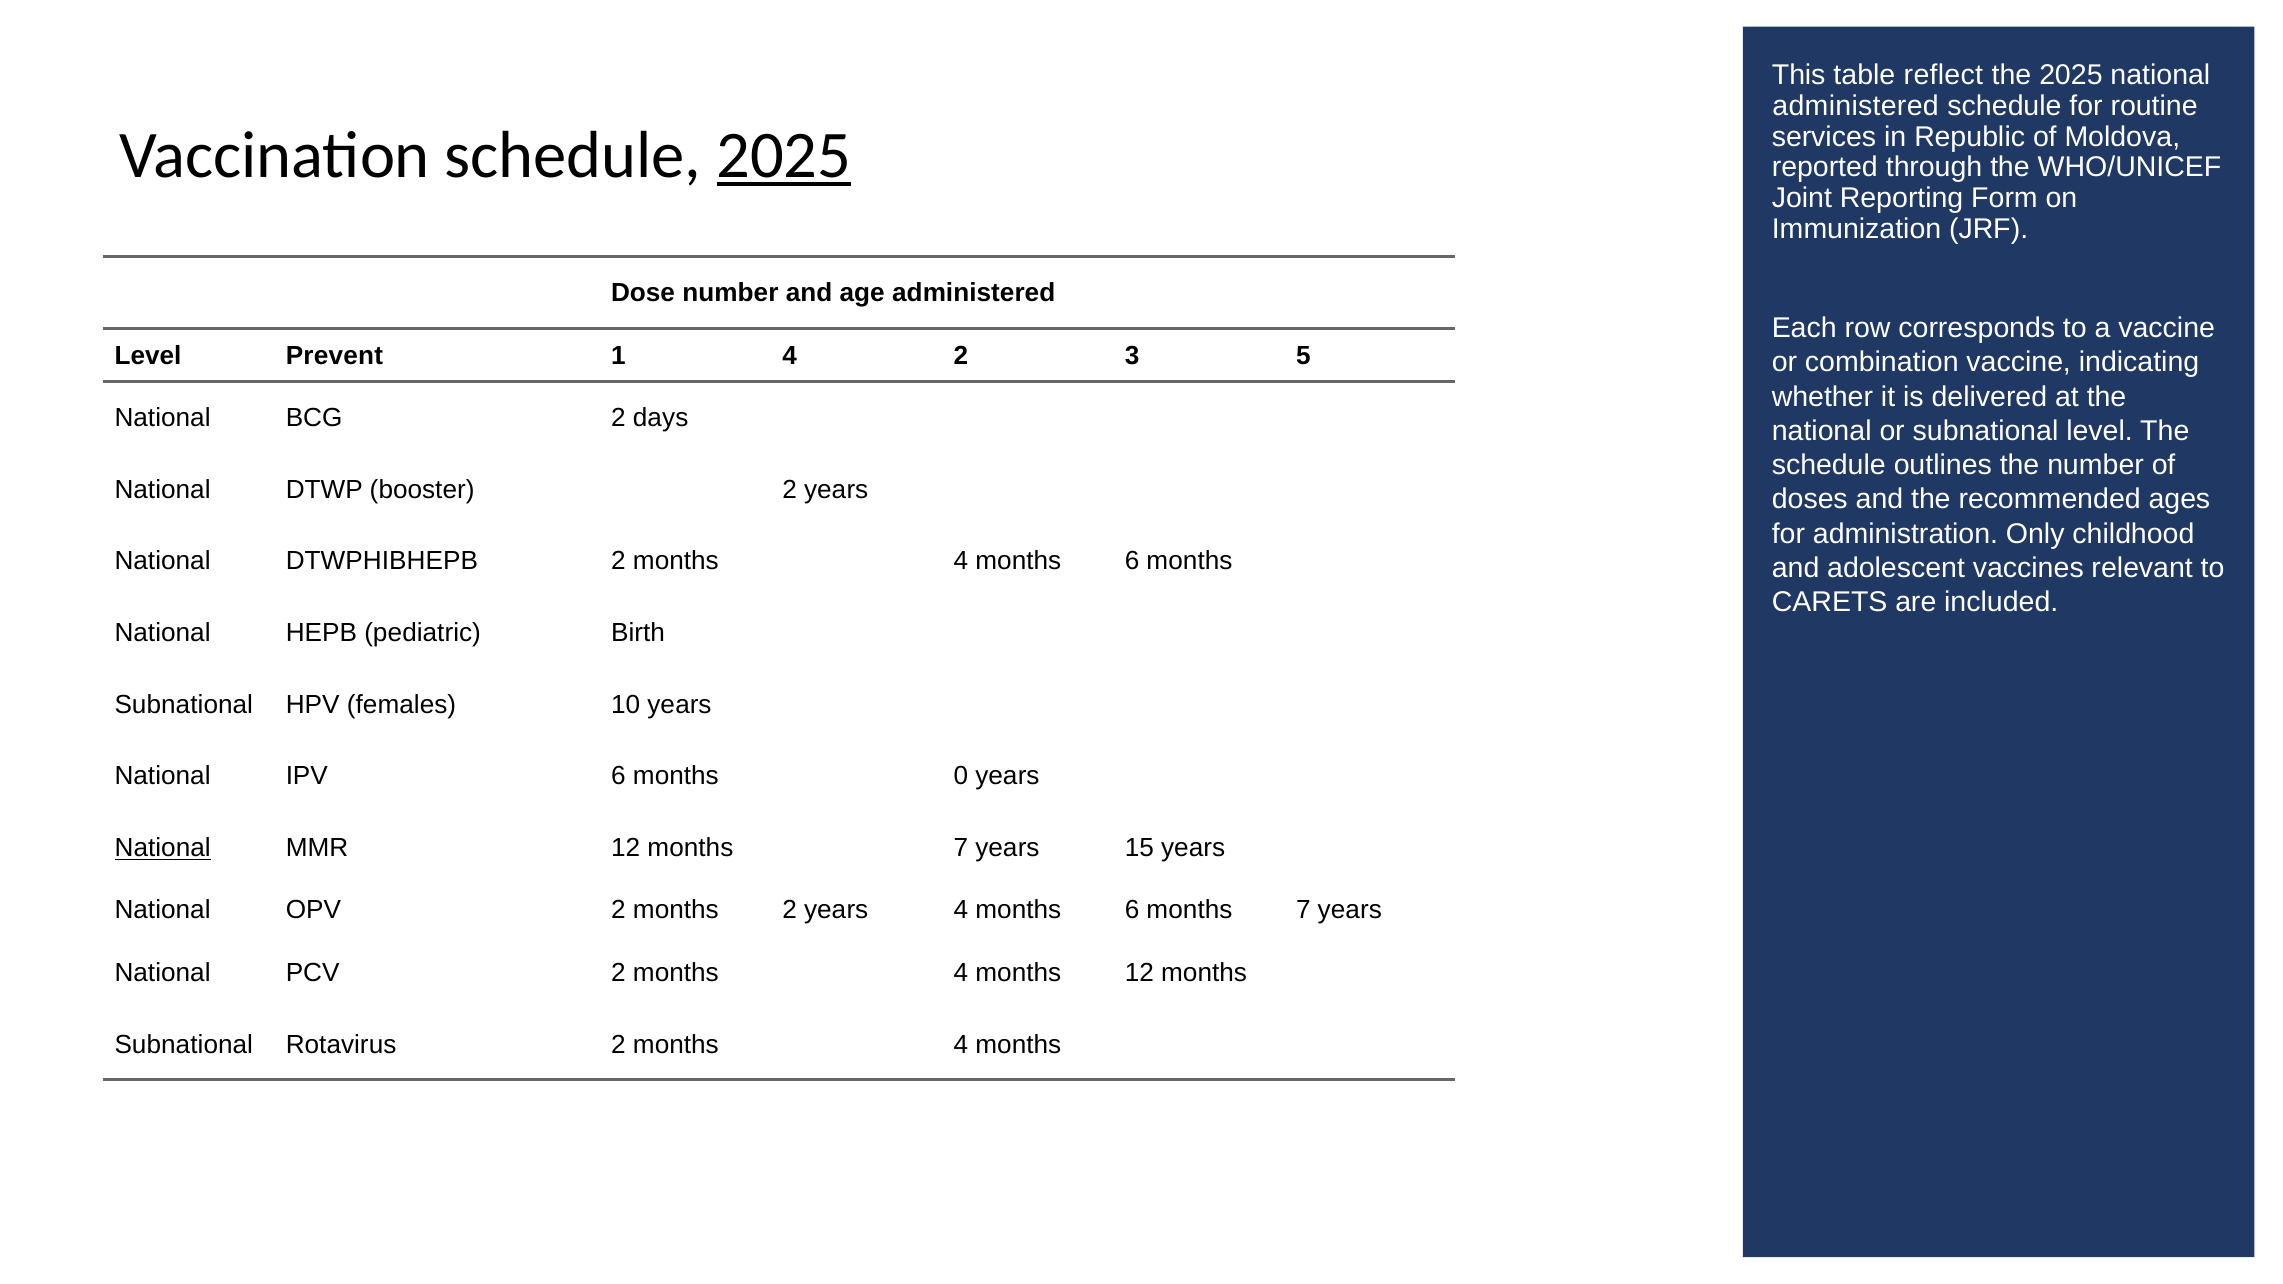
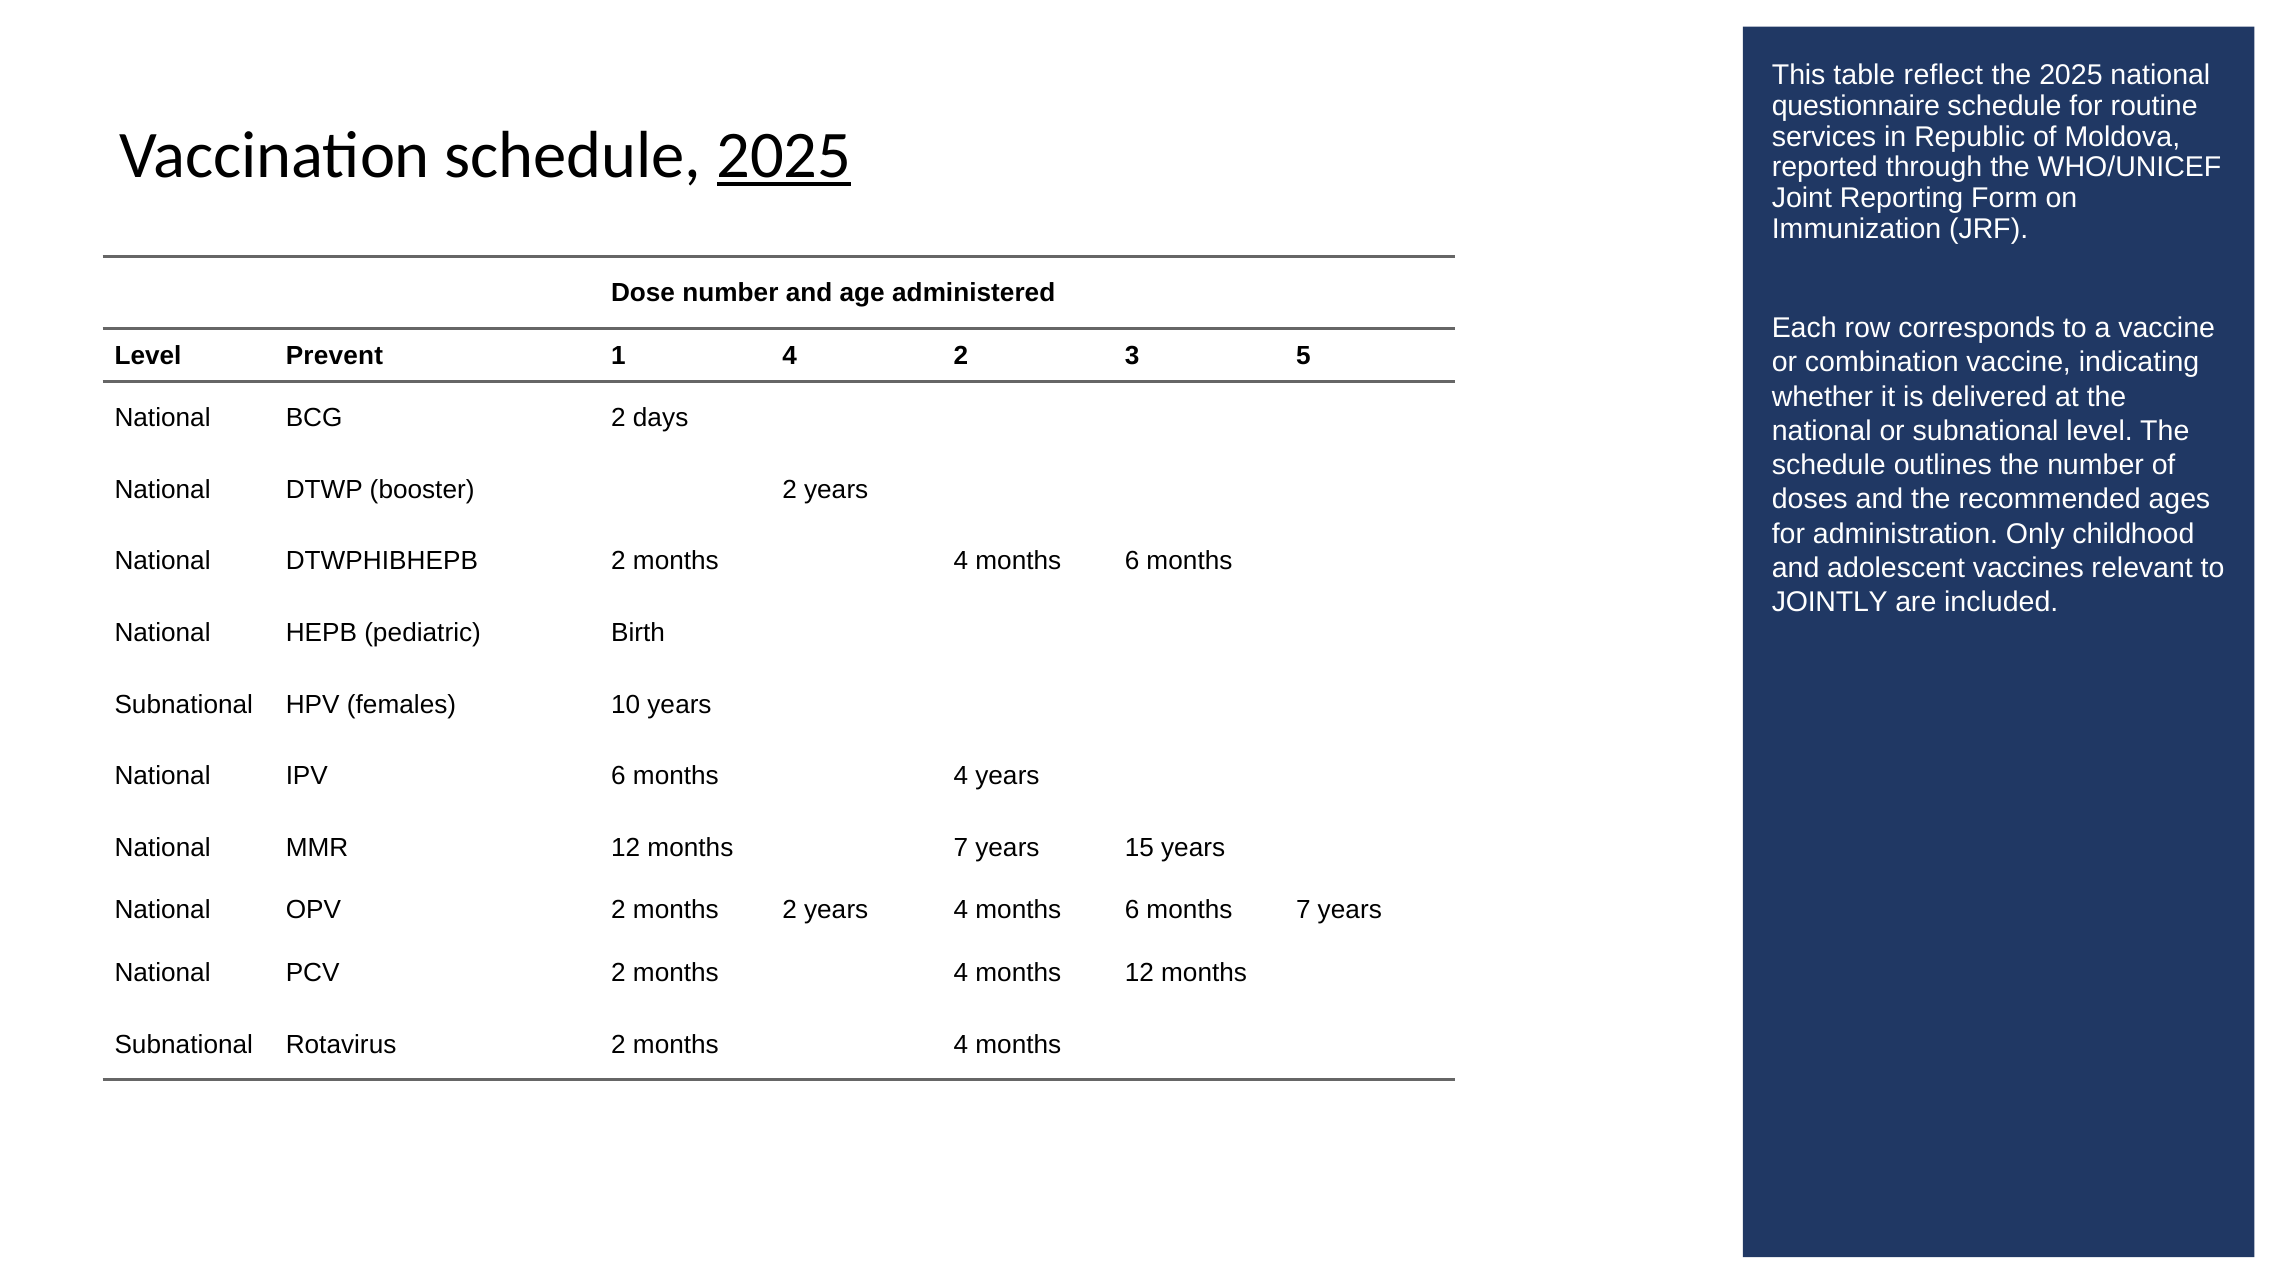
administered at (1856, 106): administered -> questionnaire
CARETS: CARETS -> JOINTLY
6 months 0: 0 -> 4
National at (163, 848) underline: present -> none
